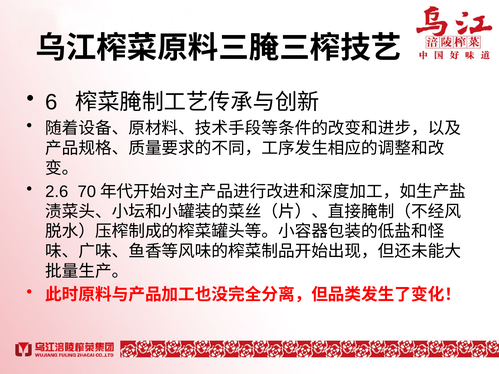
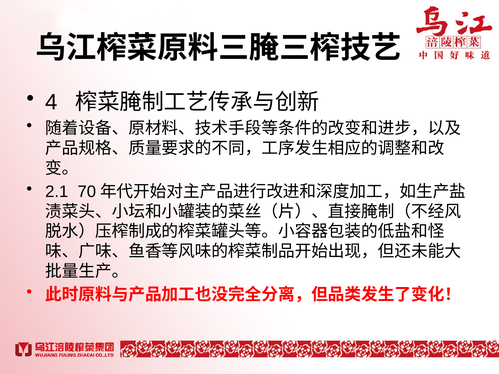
6: 6 -> 4
2.6: 2.6 -> 2.1
